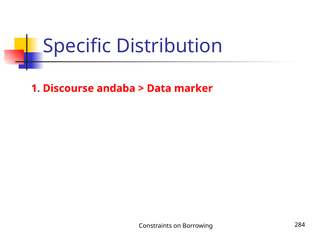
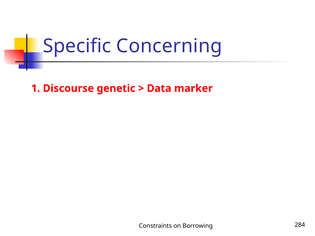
Distribution: Distribution -> Concerning
andaba: andaba -> genetic
